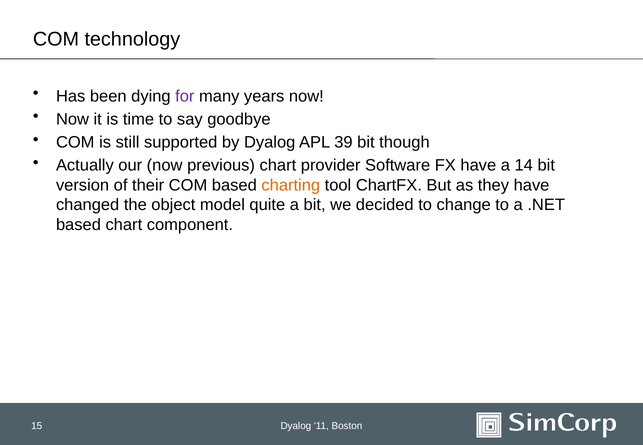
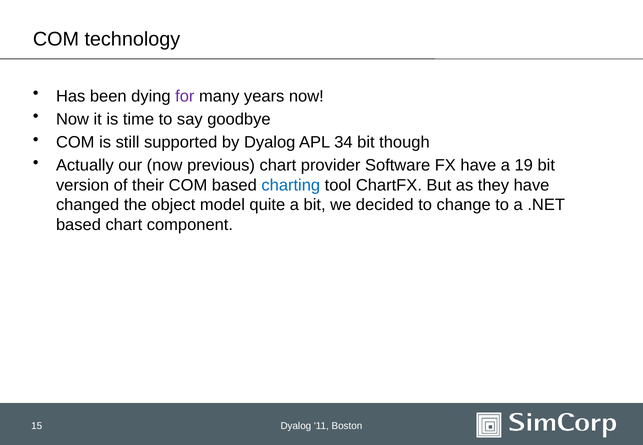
39: 39 -> 34
14: 14 -> 19
charting colour: orange -> blue
